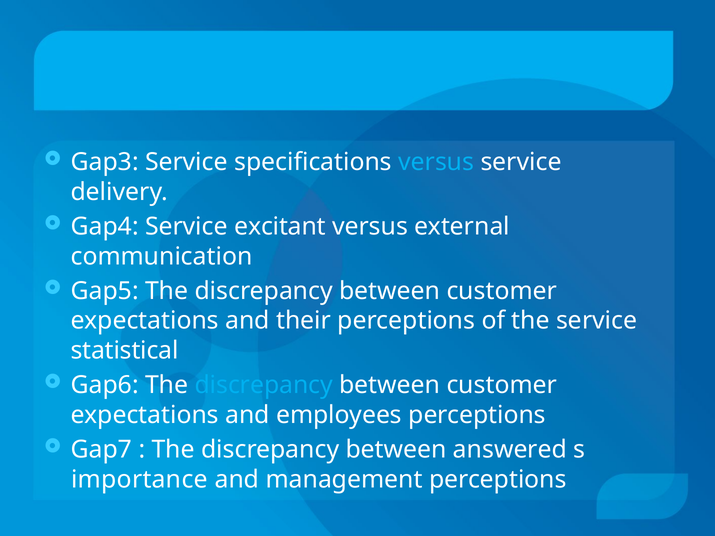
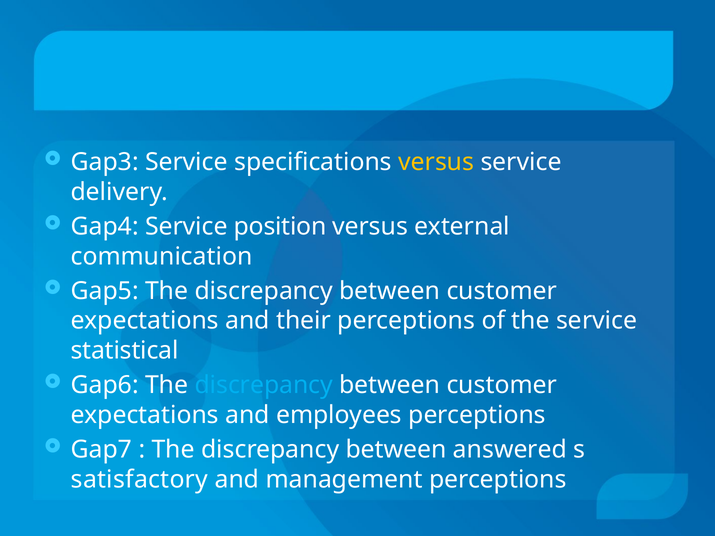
versus at (436, 162) colour: light blue -> yellow
excitant: excitant -> position
importance: importance -> satisfactory
